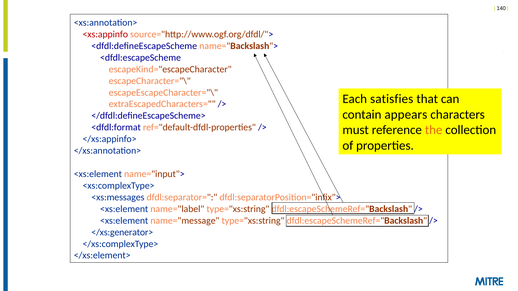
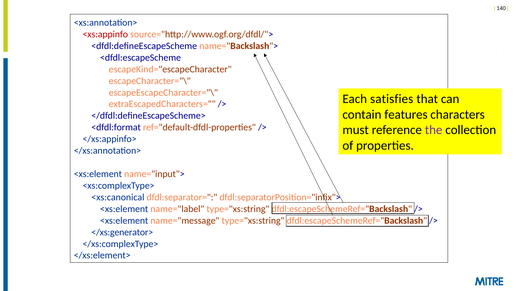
appears: appears -> features
the colour: orange -> purple
<xs:messages: <xs:messages -> <xs:canonical
